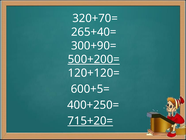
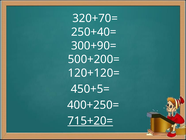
265+40=: 265+40= -> 250+40=
500+200= underline: present -> none
600+5=: 600+5= -> 450+5=
